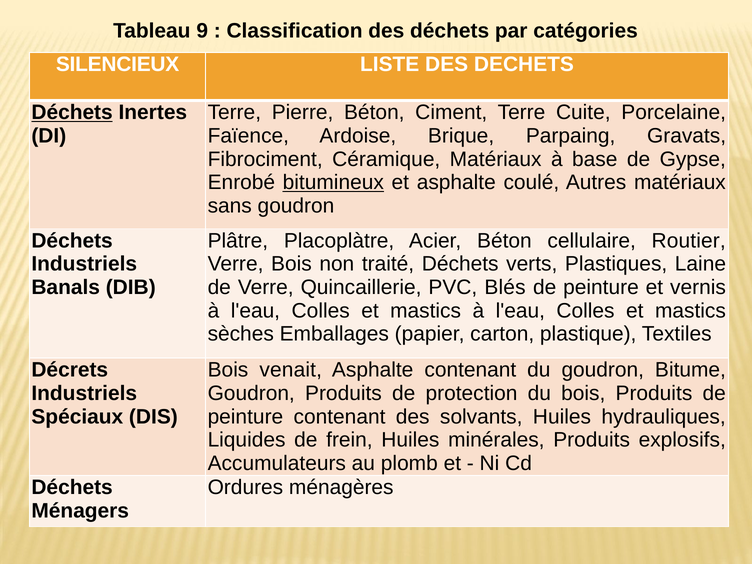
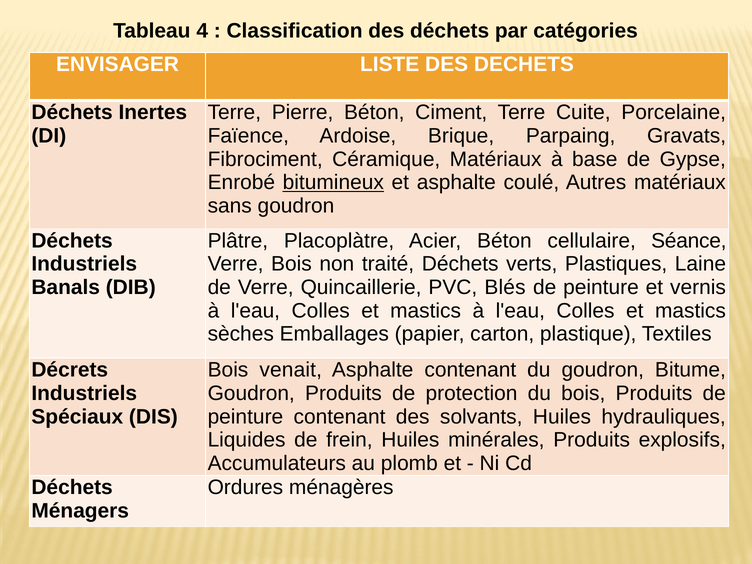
9: 9 -> 4
SILENCIEUX: SILENCIEUX -> ENVISAGER
Déchets at (72, 113) underline: present -> none
Routier: Routier -> Séance
